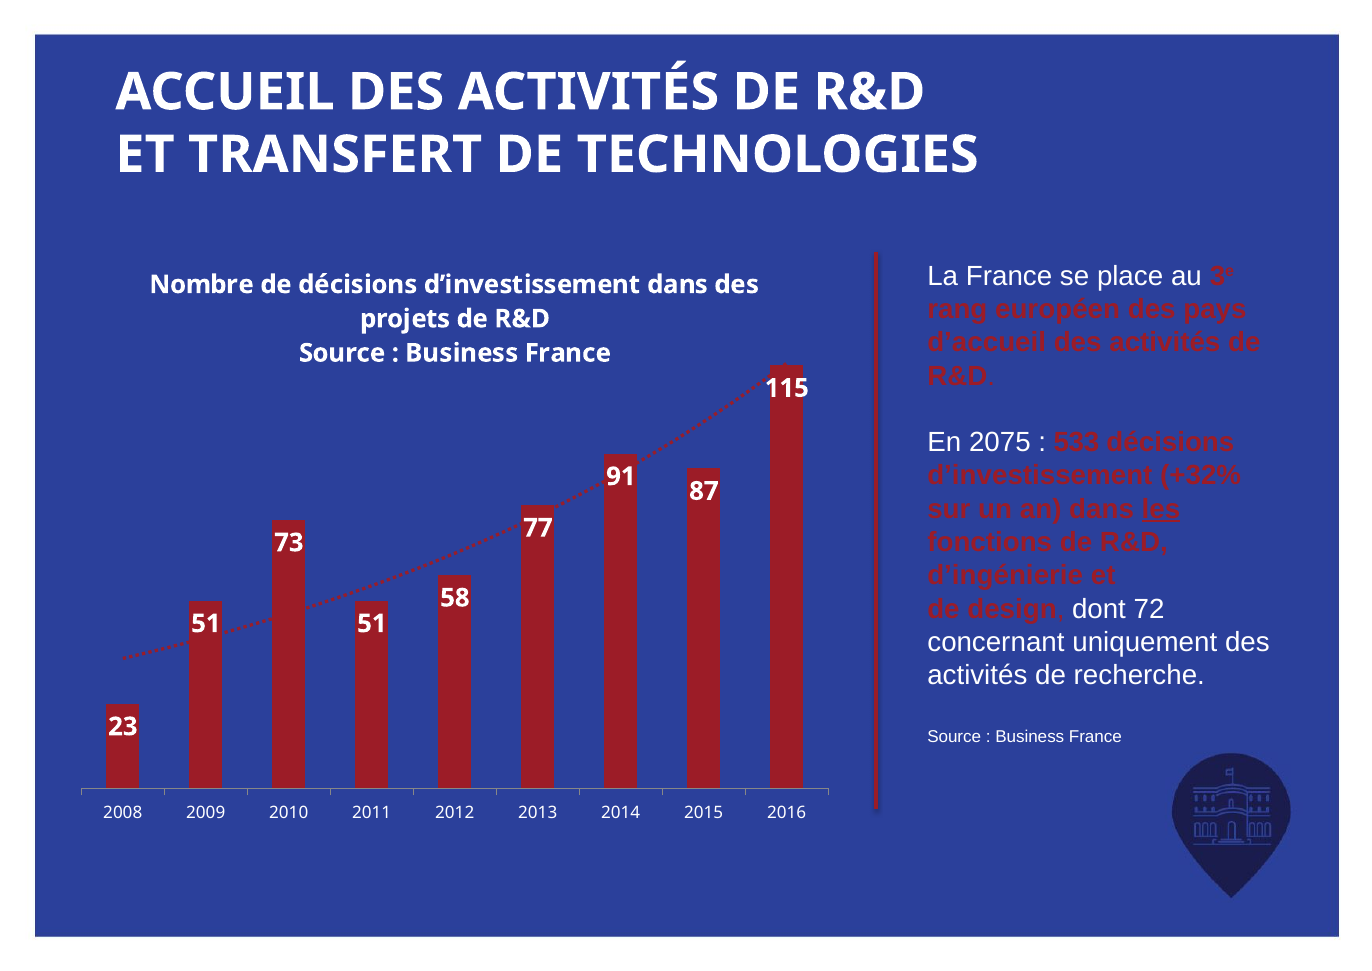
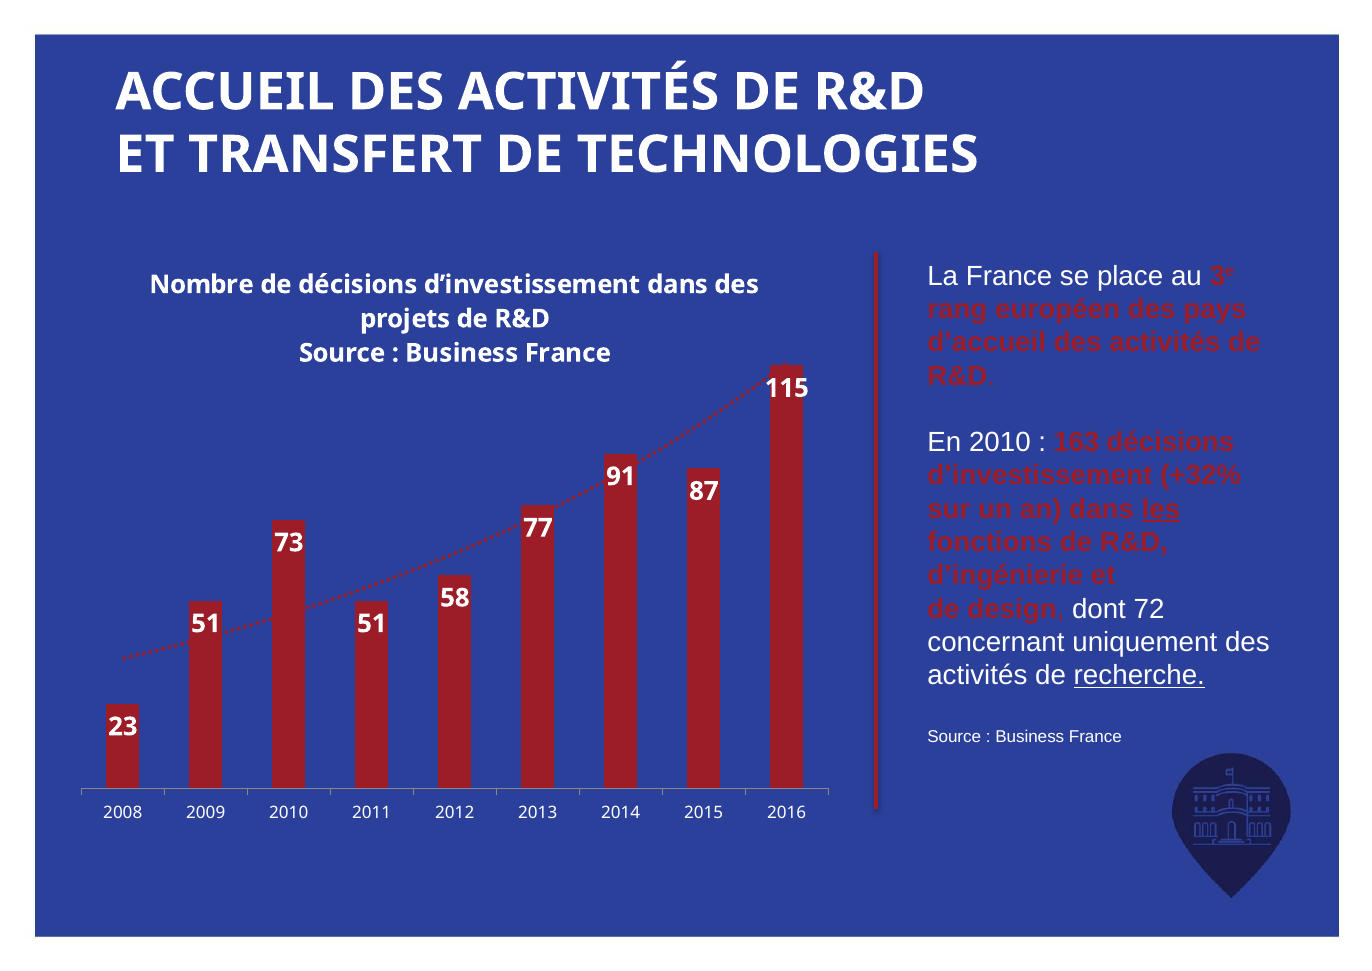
En 2075: 2075 -> 2010
533: 533 -> 163
recherche underline: none -> present
